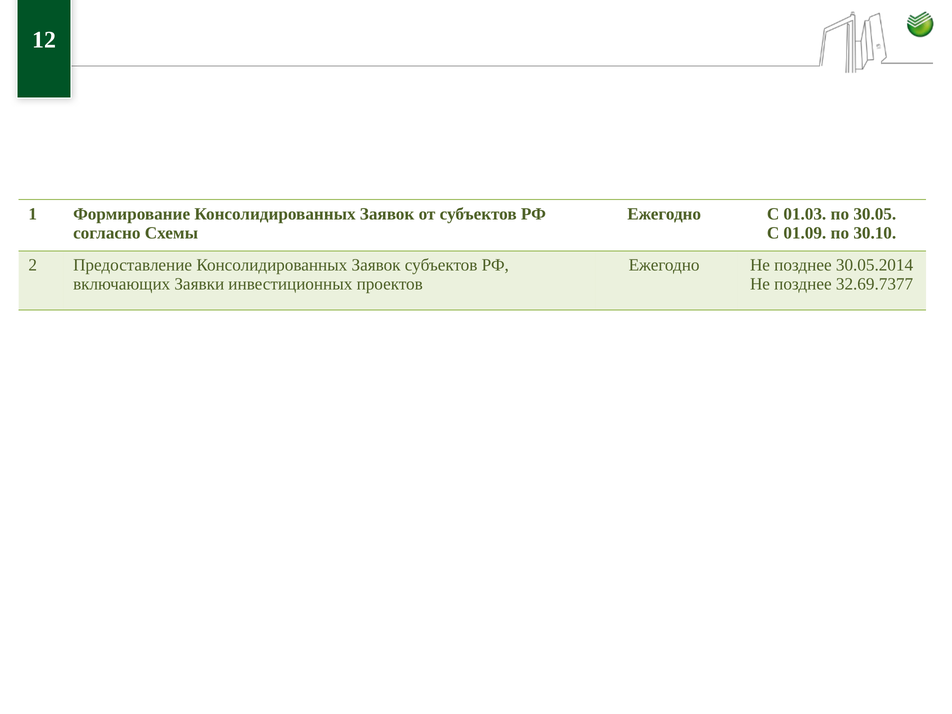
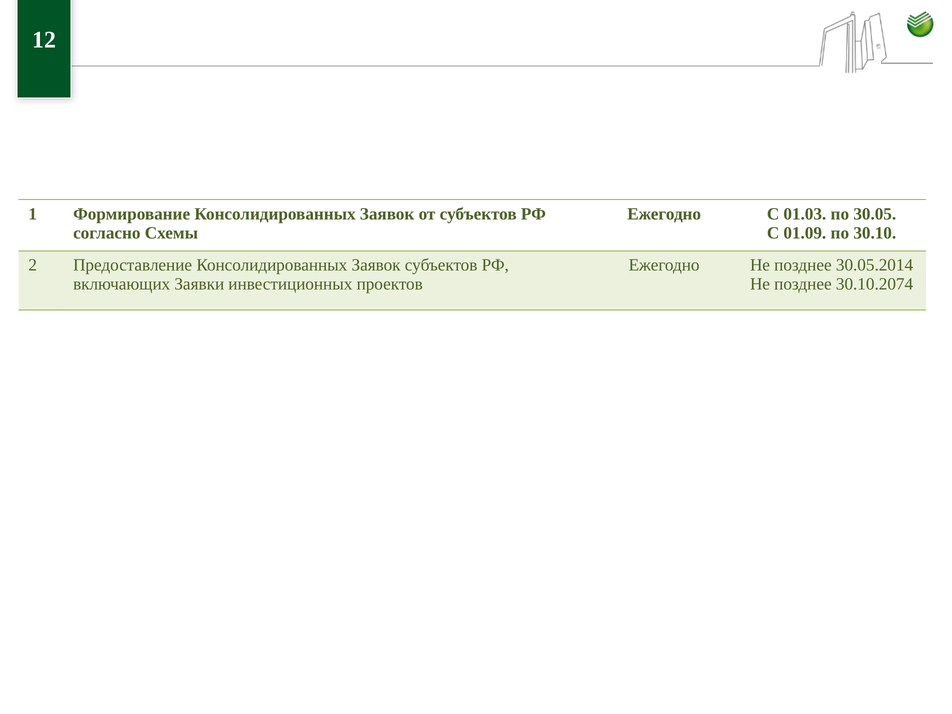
32.69.7377: 32.69.7377 -> 30.10.2074
